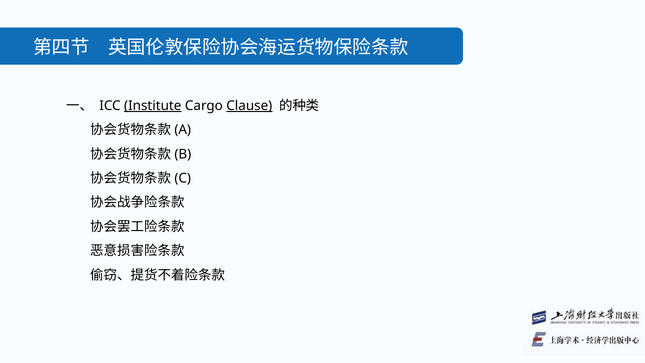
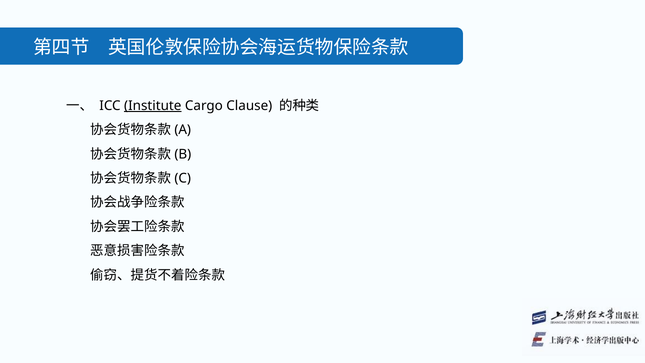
Clause underline: present -> none
